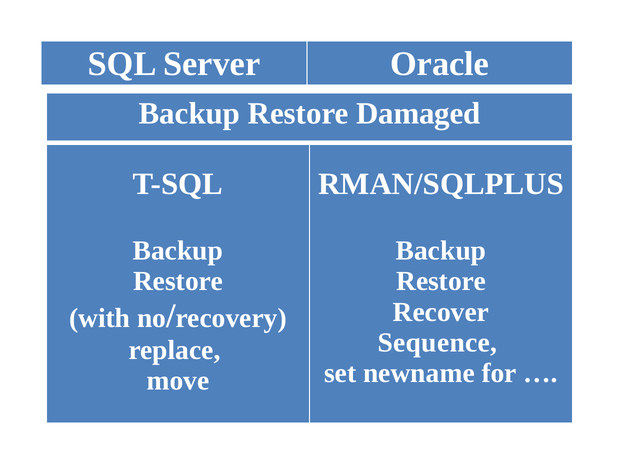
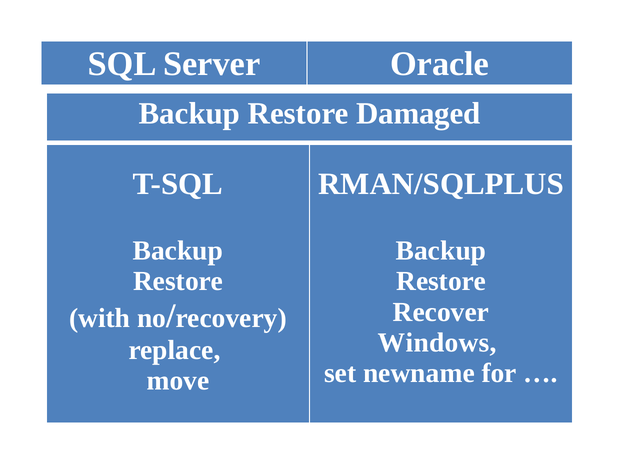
Sequence: Sequence -> Windows
